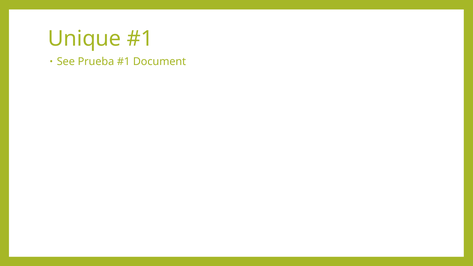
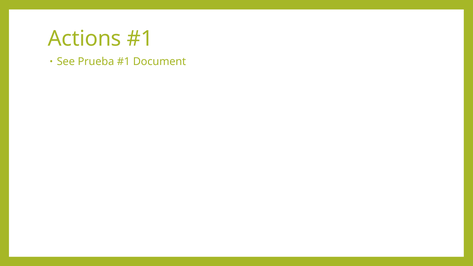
Unique: Unique -> Actions
